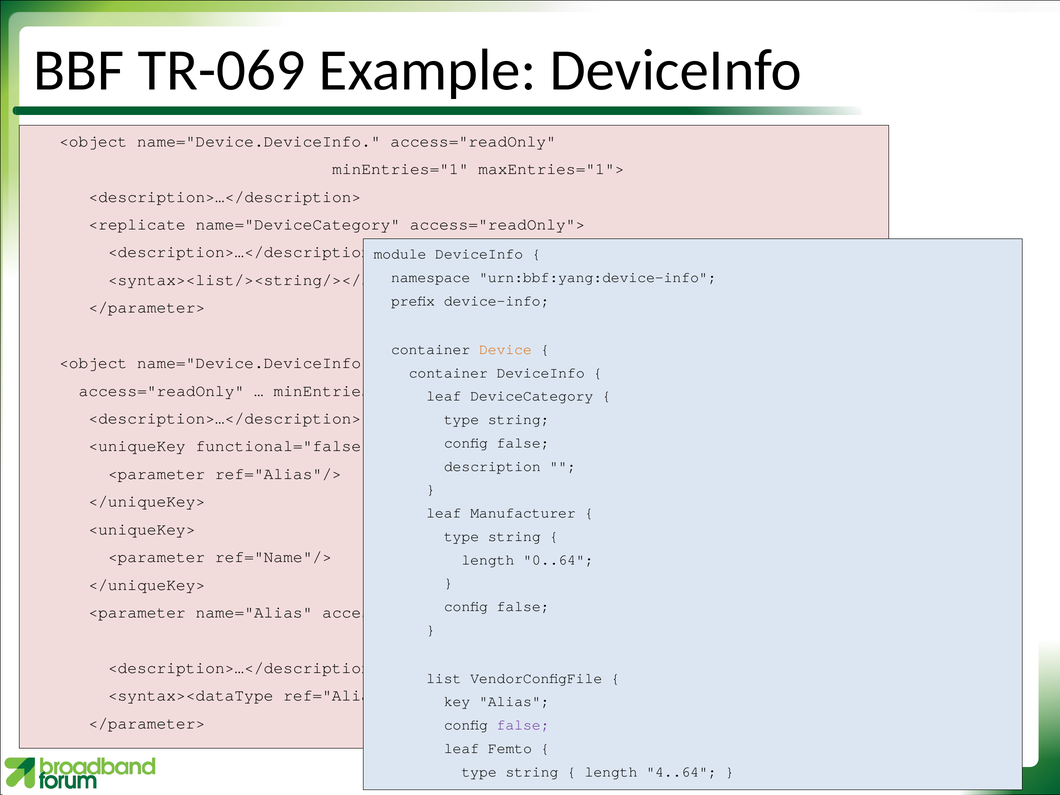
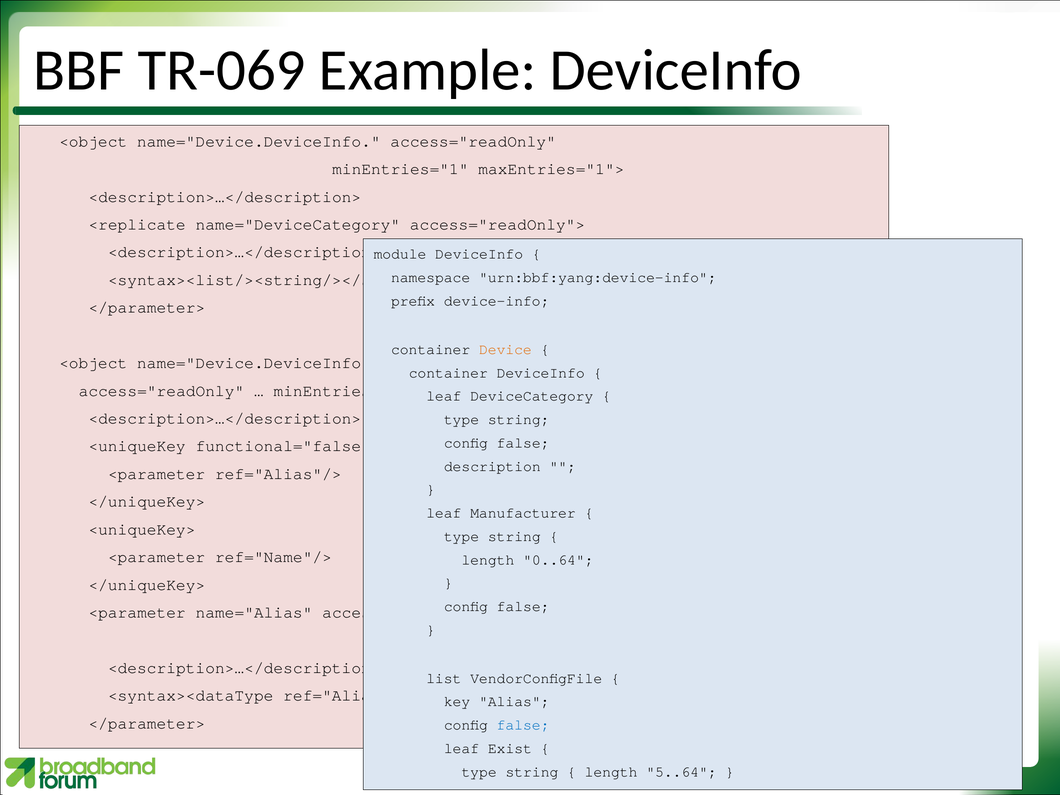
false at (523, 725) colour: purple -> blue
Femto: Femto -> Exist
4..64: 4..64 -> 5..64
